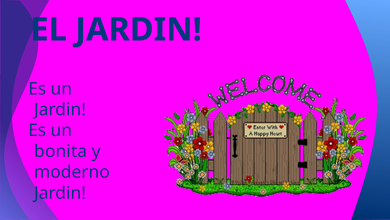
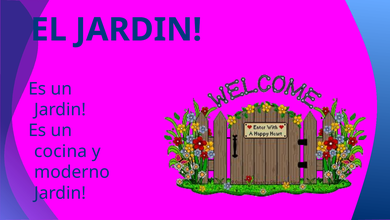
bonita: bonita -> cocina
